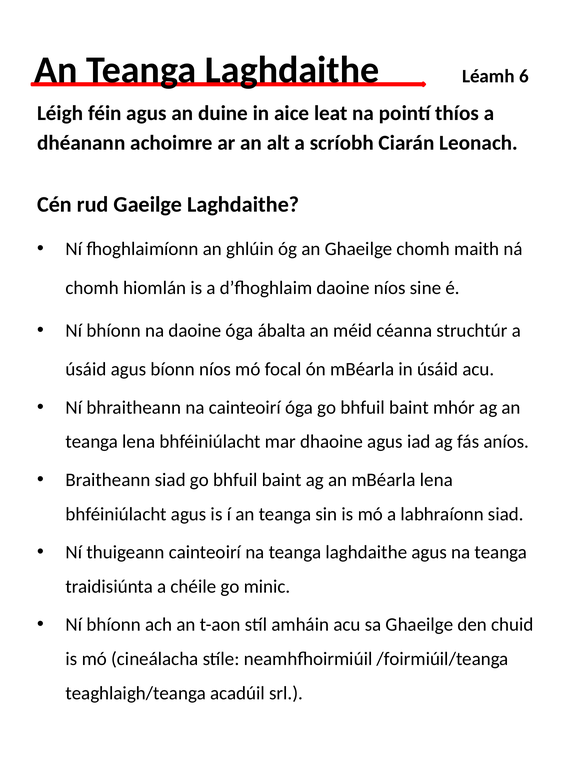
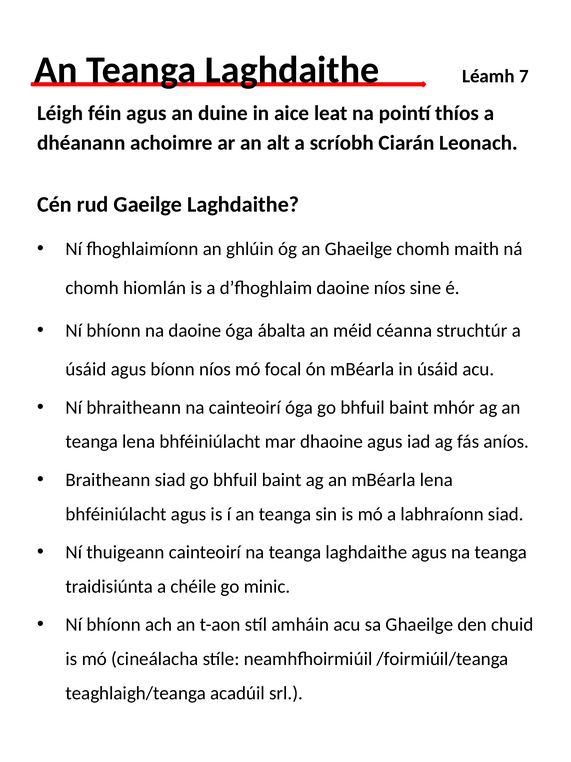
6: 6 -> 7
